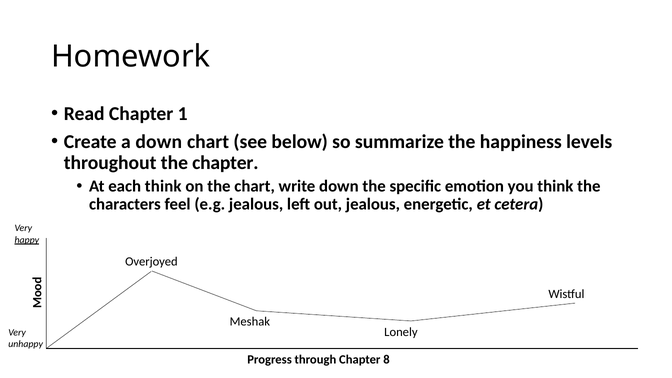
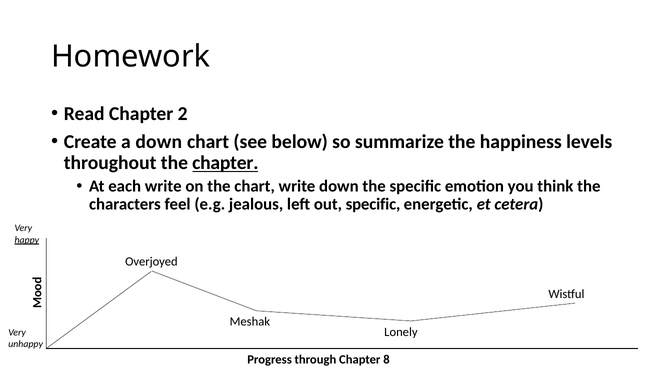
1: 1 -> 2
chapter at (225, 163) underline: none -> present
each think: think -> write
out jealous: jealous -> specific
